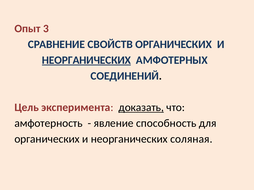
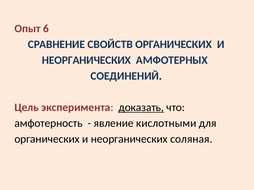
3: 3 -> 6
НЕОРГАНИЧЕСКИХ at (86, 60) underline: present -> none
способность: способность -> кислотными
